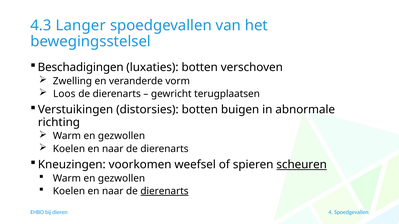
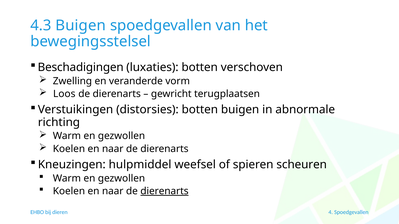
4.3 Langer: Langer -> Buigen
voorkomen: voorkomen -> hulpmiddel
scheuren underline: present -> none
